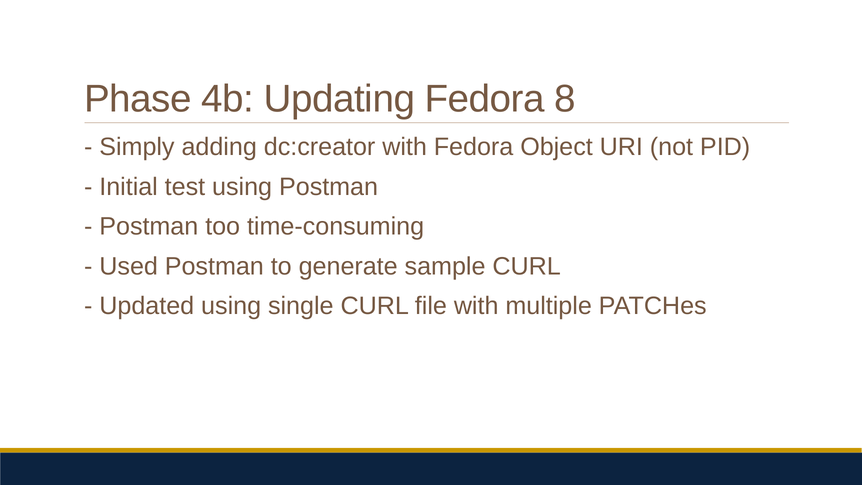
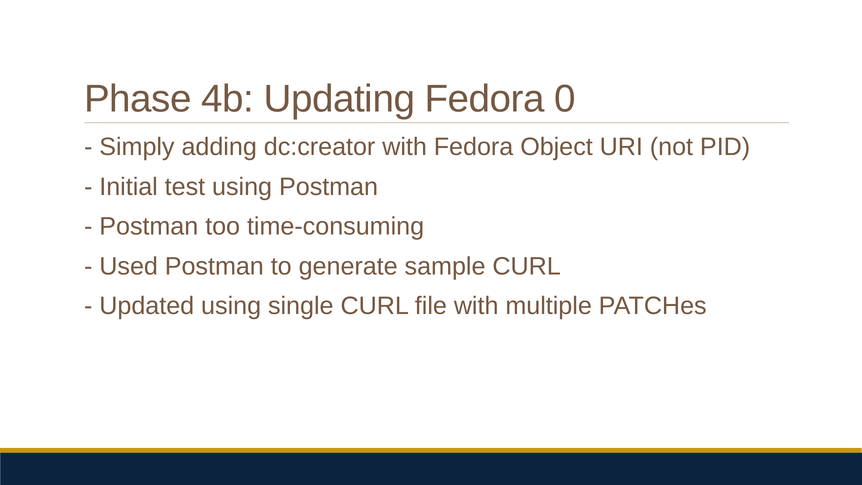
8: 8 -> 0
